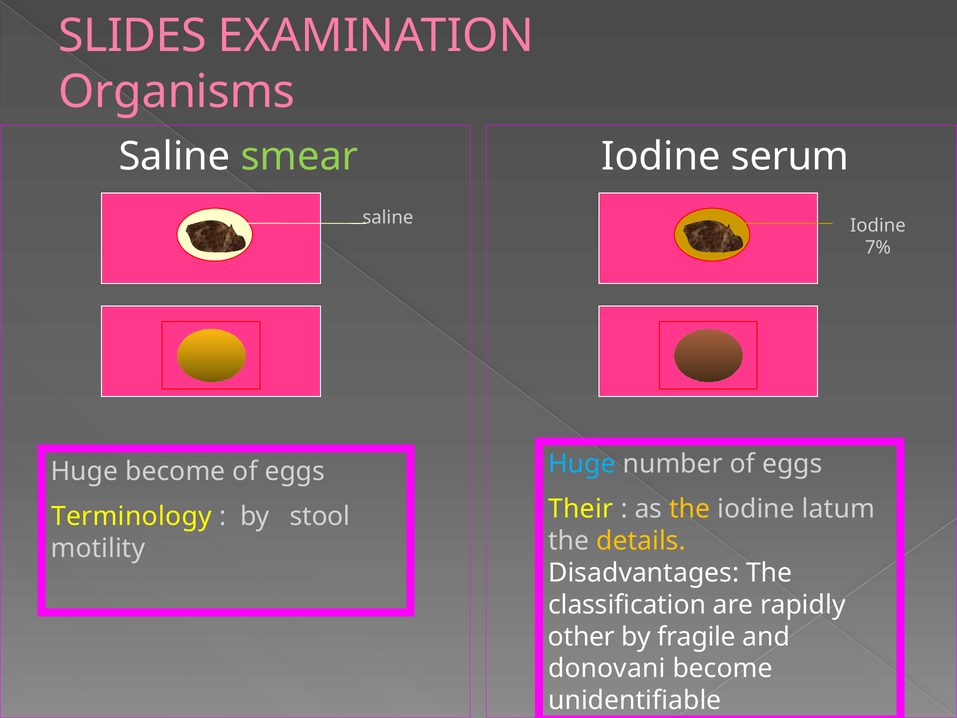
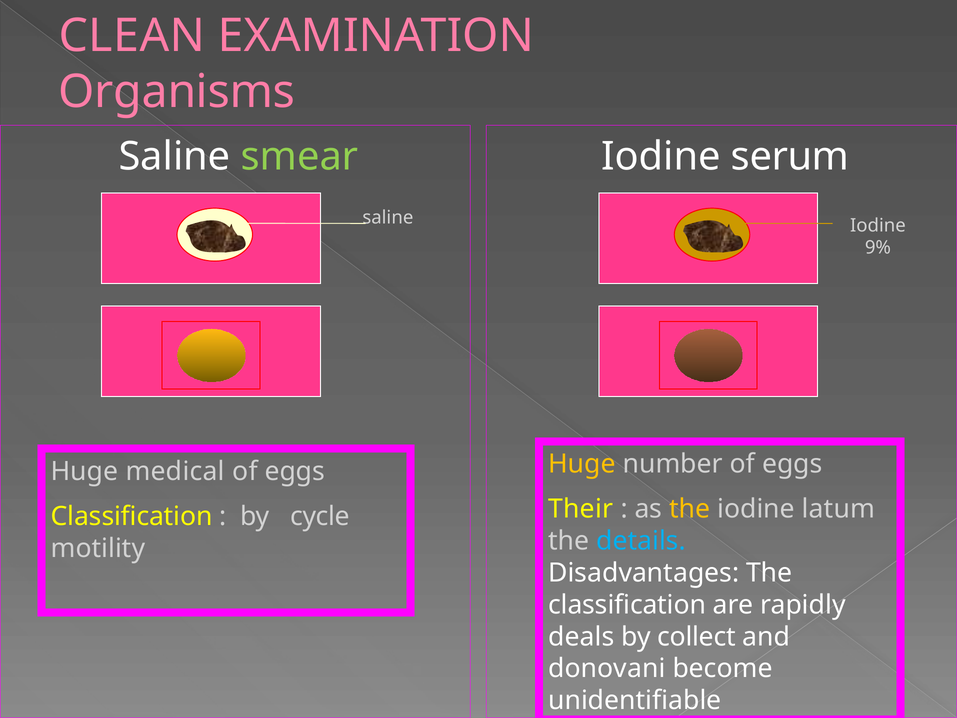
SLIDES: SLIDES -> CLEAN
7%: 7% -> 9%
Huge at (582, 464) colour: light blue -> yellow
Huge become: become -> medical
Terminology at (131, 516): Terminology -> Classification
stool: stool -> cycle
details colour: yellow -> light blue
other: other -> deals
fragile: fragile -> collect
